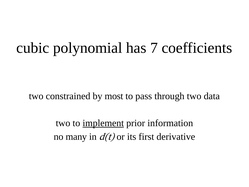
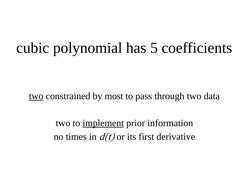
7: 7 -> 5
two at (36, 96) underline: none -> present
many: many -> times
